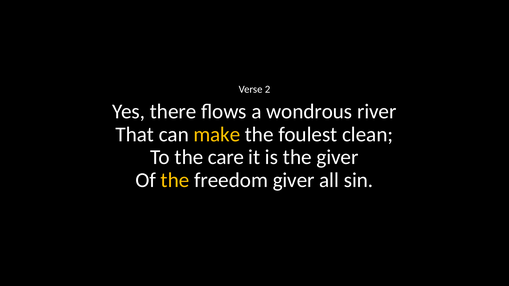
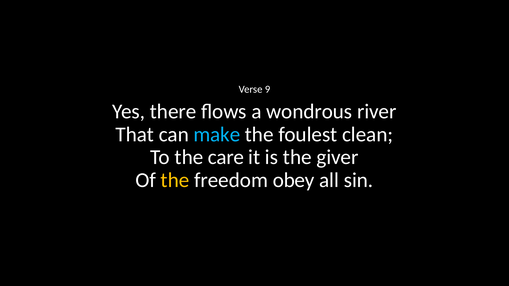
2: 2 -> 9
make colour: yellow -> light blue
freedom giver: giver -> obey
